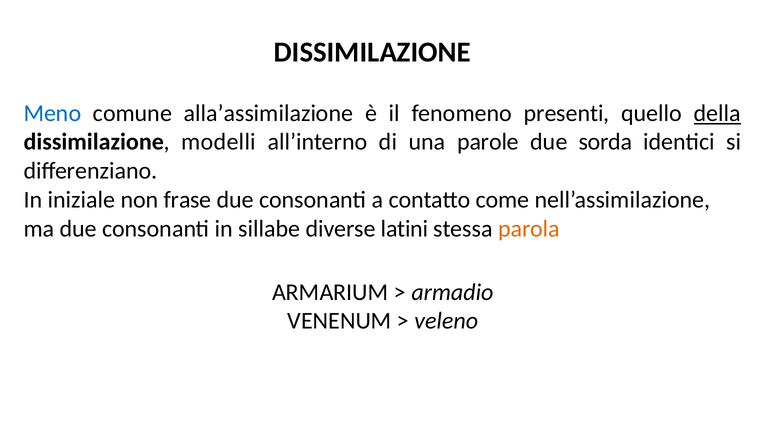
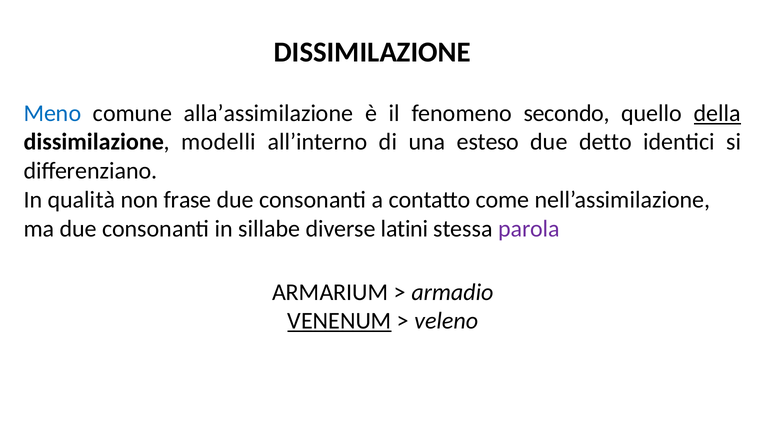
presenti: presenti -> secondo
parole: parole -> esteso
sorda: sorda -> detto
iniziale: iniziale -> qualità
parola colour: orange -> purple
VENENUM underline: none -> present
